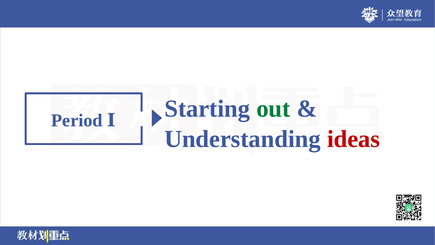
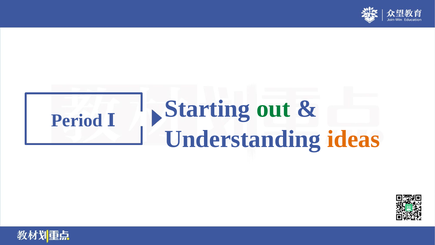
ideas colour: red -> orange
